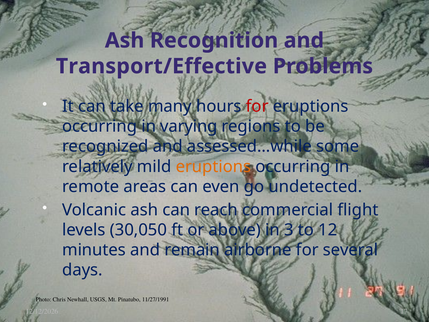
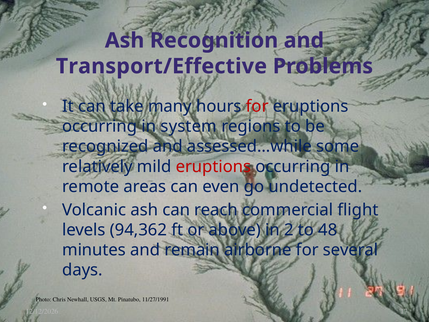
varying: varying -> system
eruptions at (213, 166) colour: orange -> red
30,050: 30,050 -> 94,362
3: 3 -> 2
12: 12 -> 48
